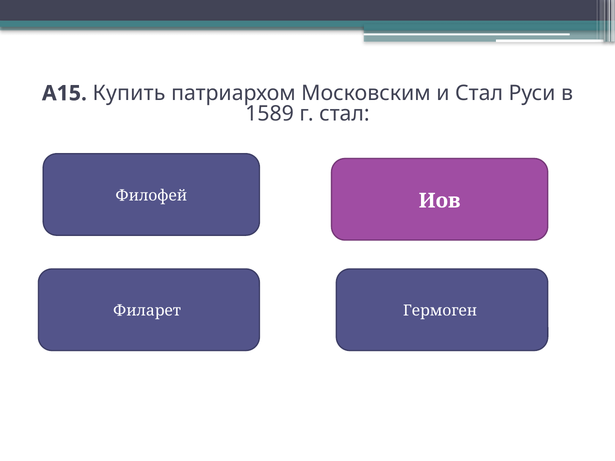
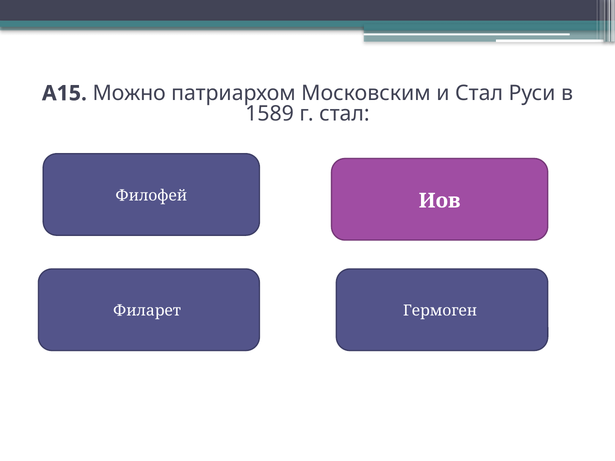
Купить: Купить -> Можно
